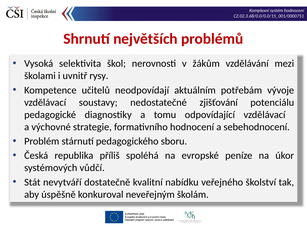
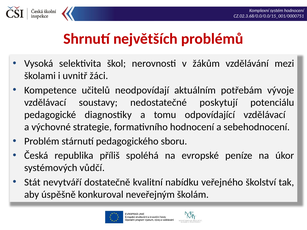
rysy: rysy -> žáci
zjišťování: zjišťování -> poskytují
